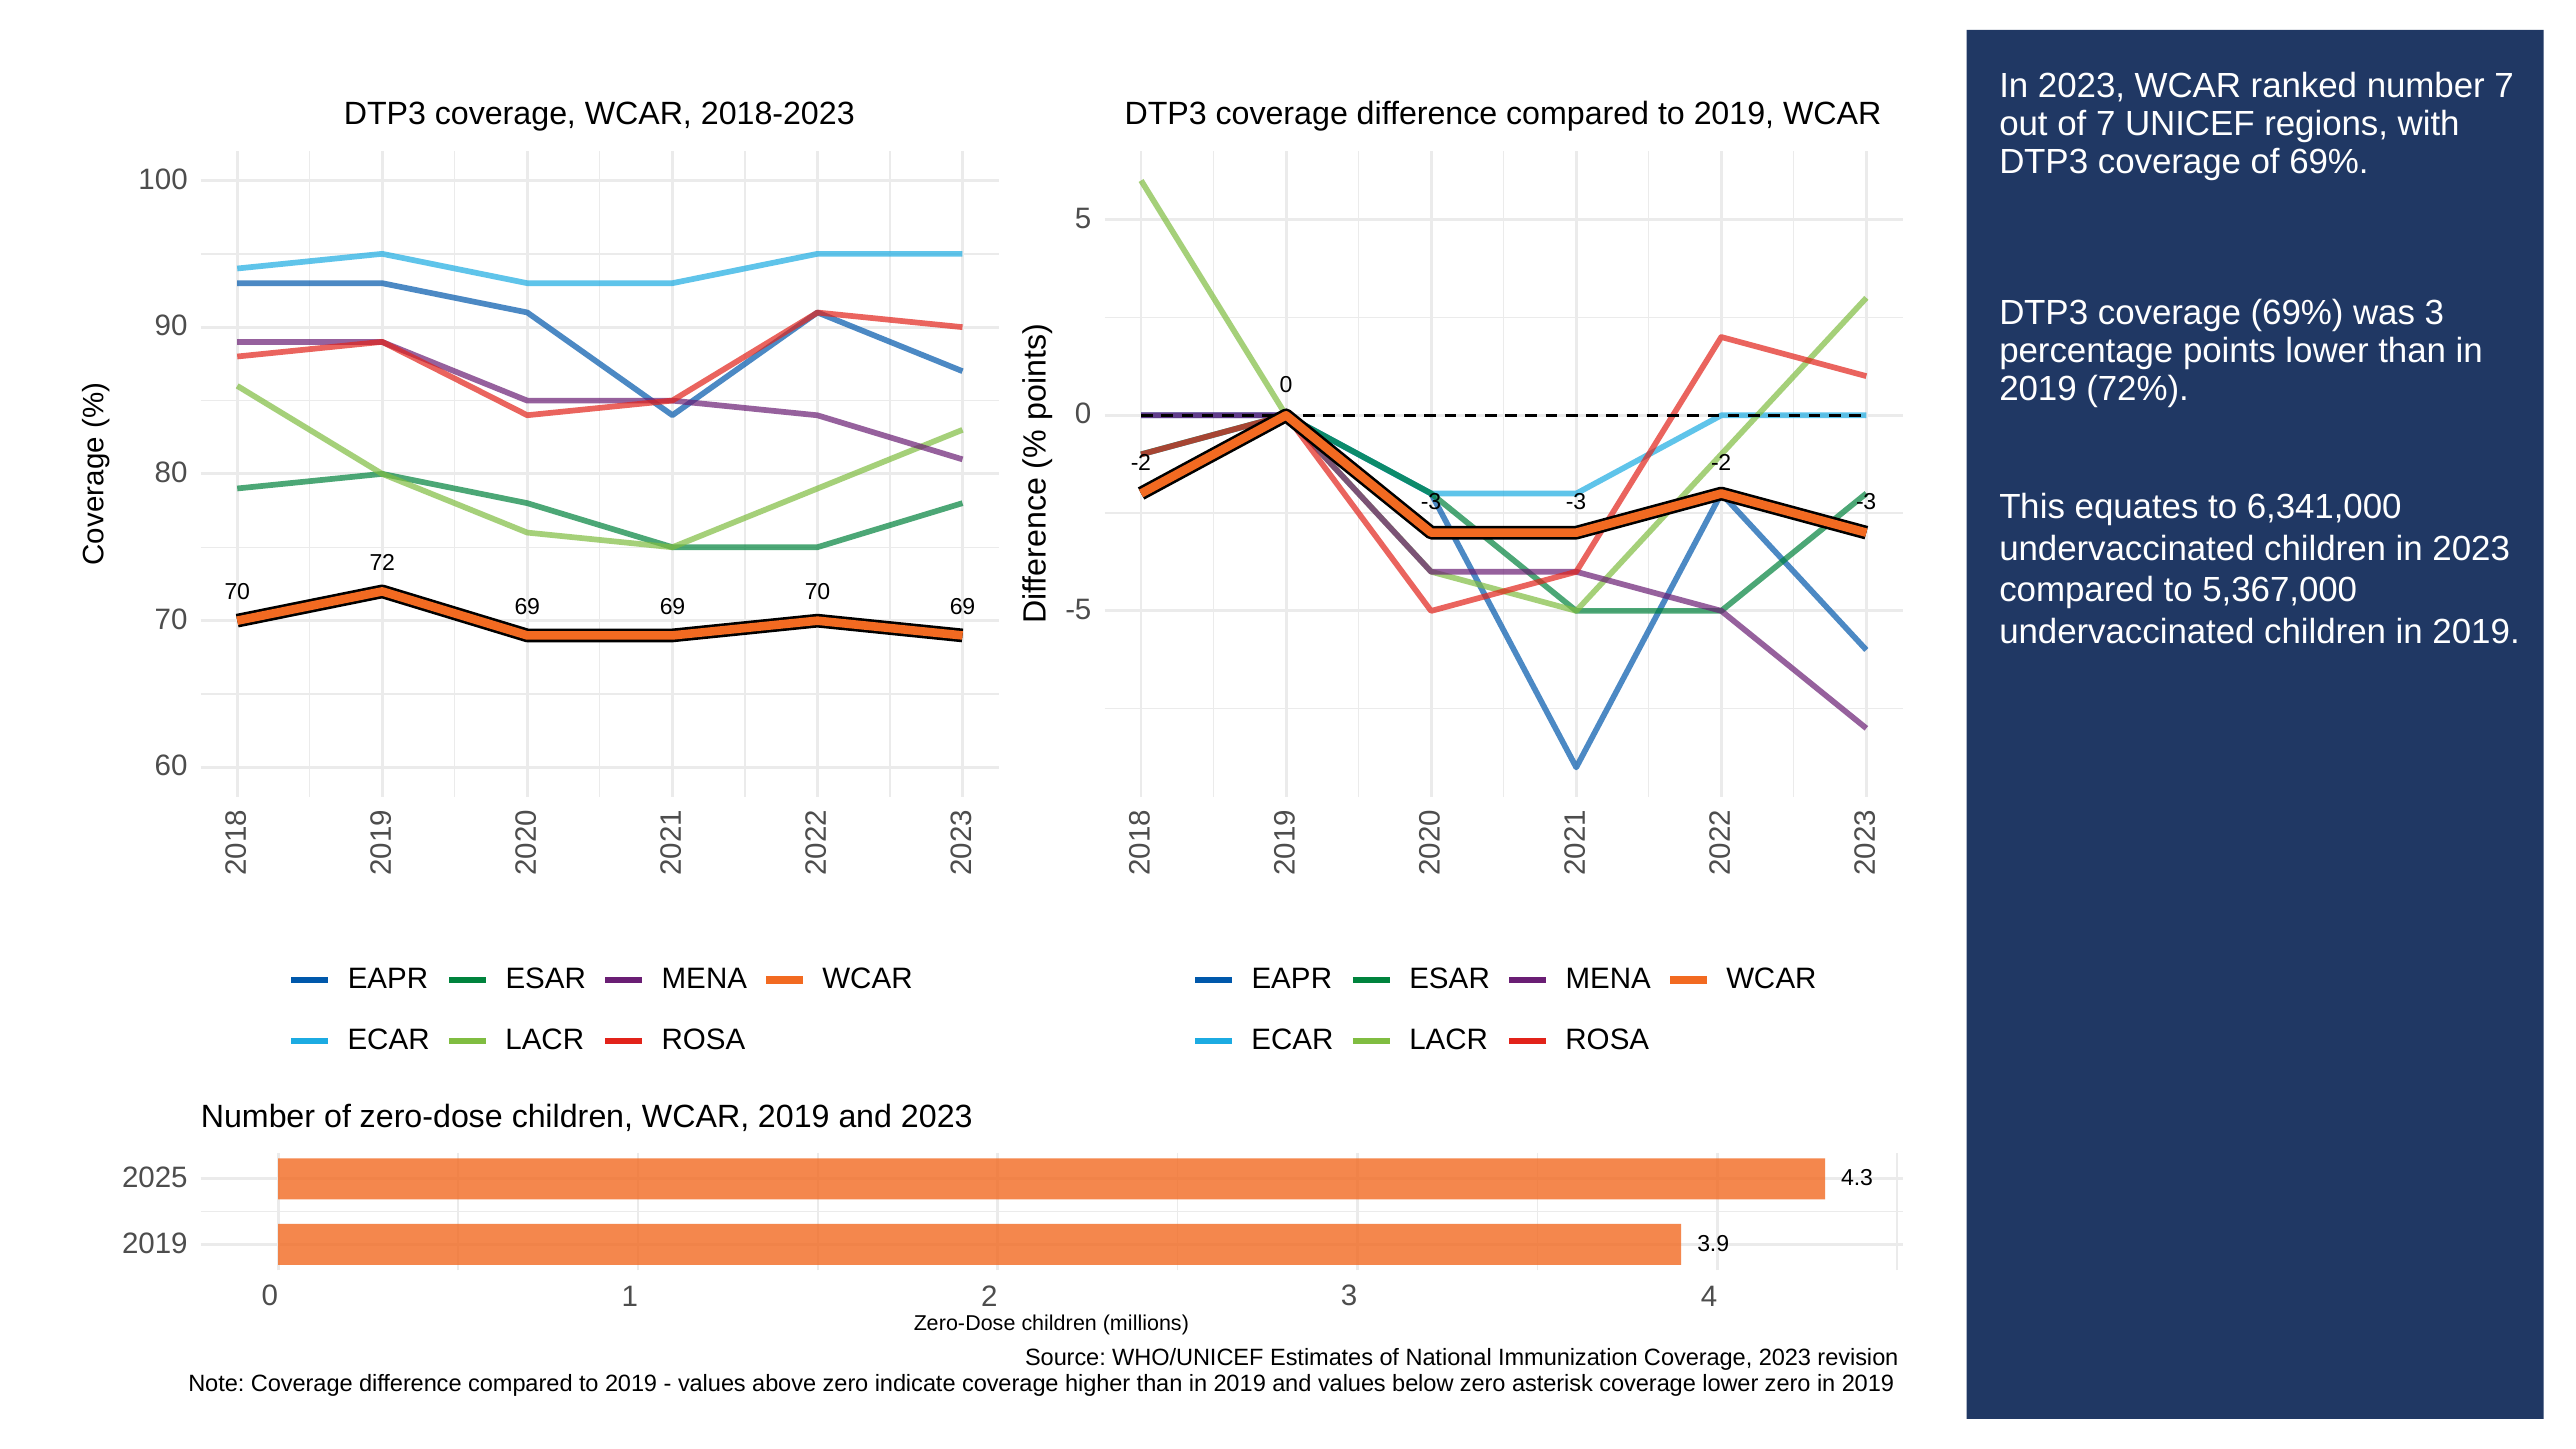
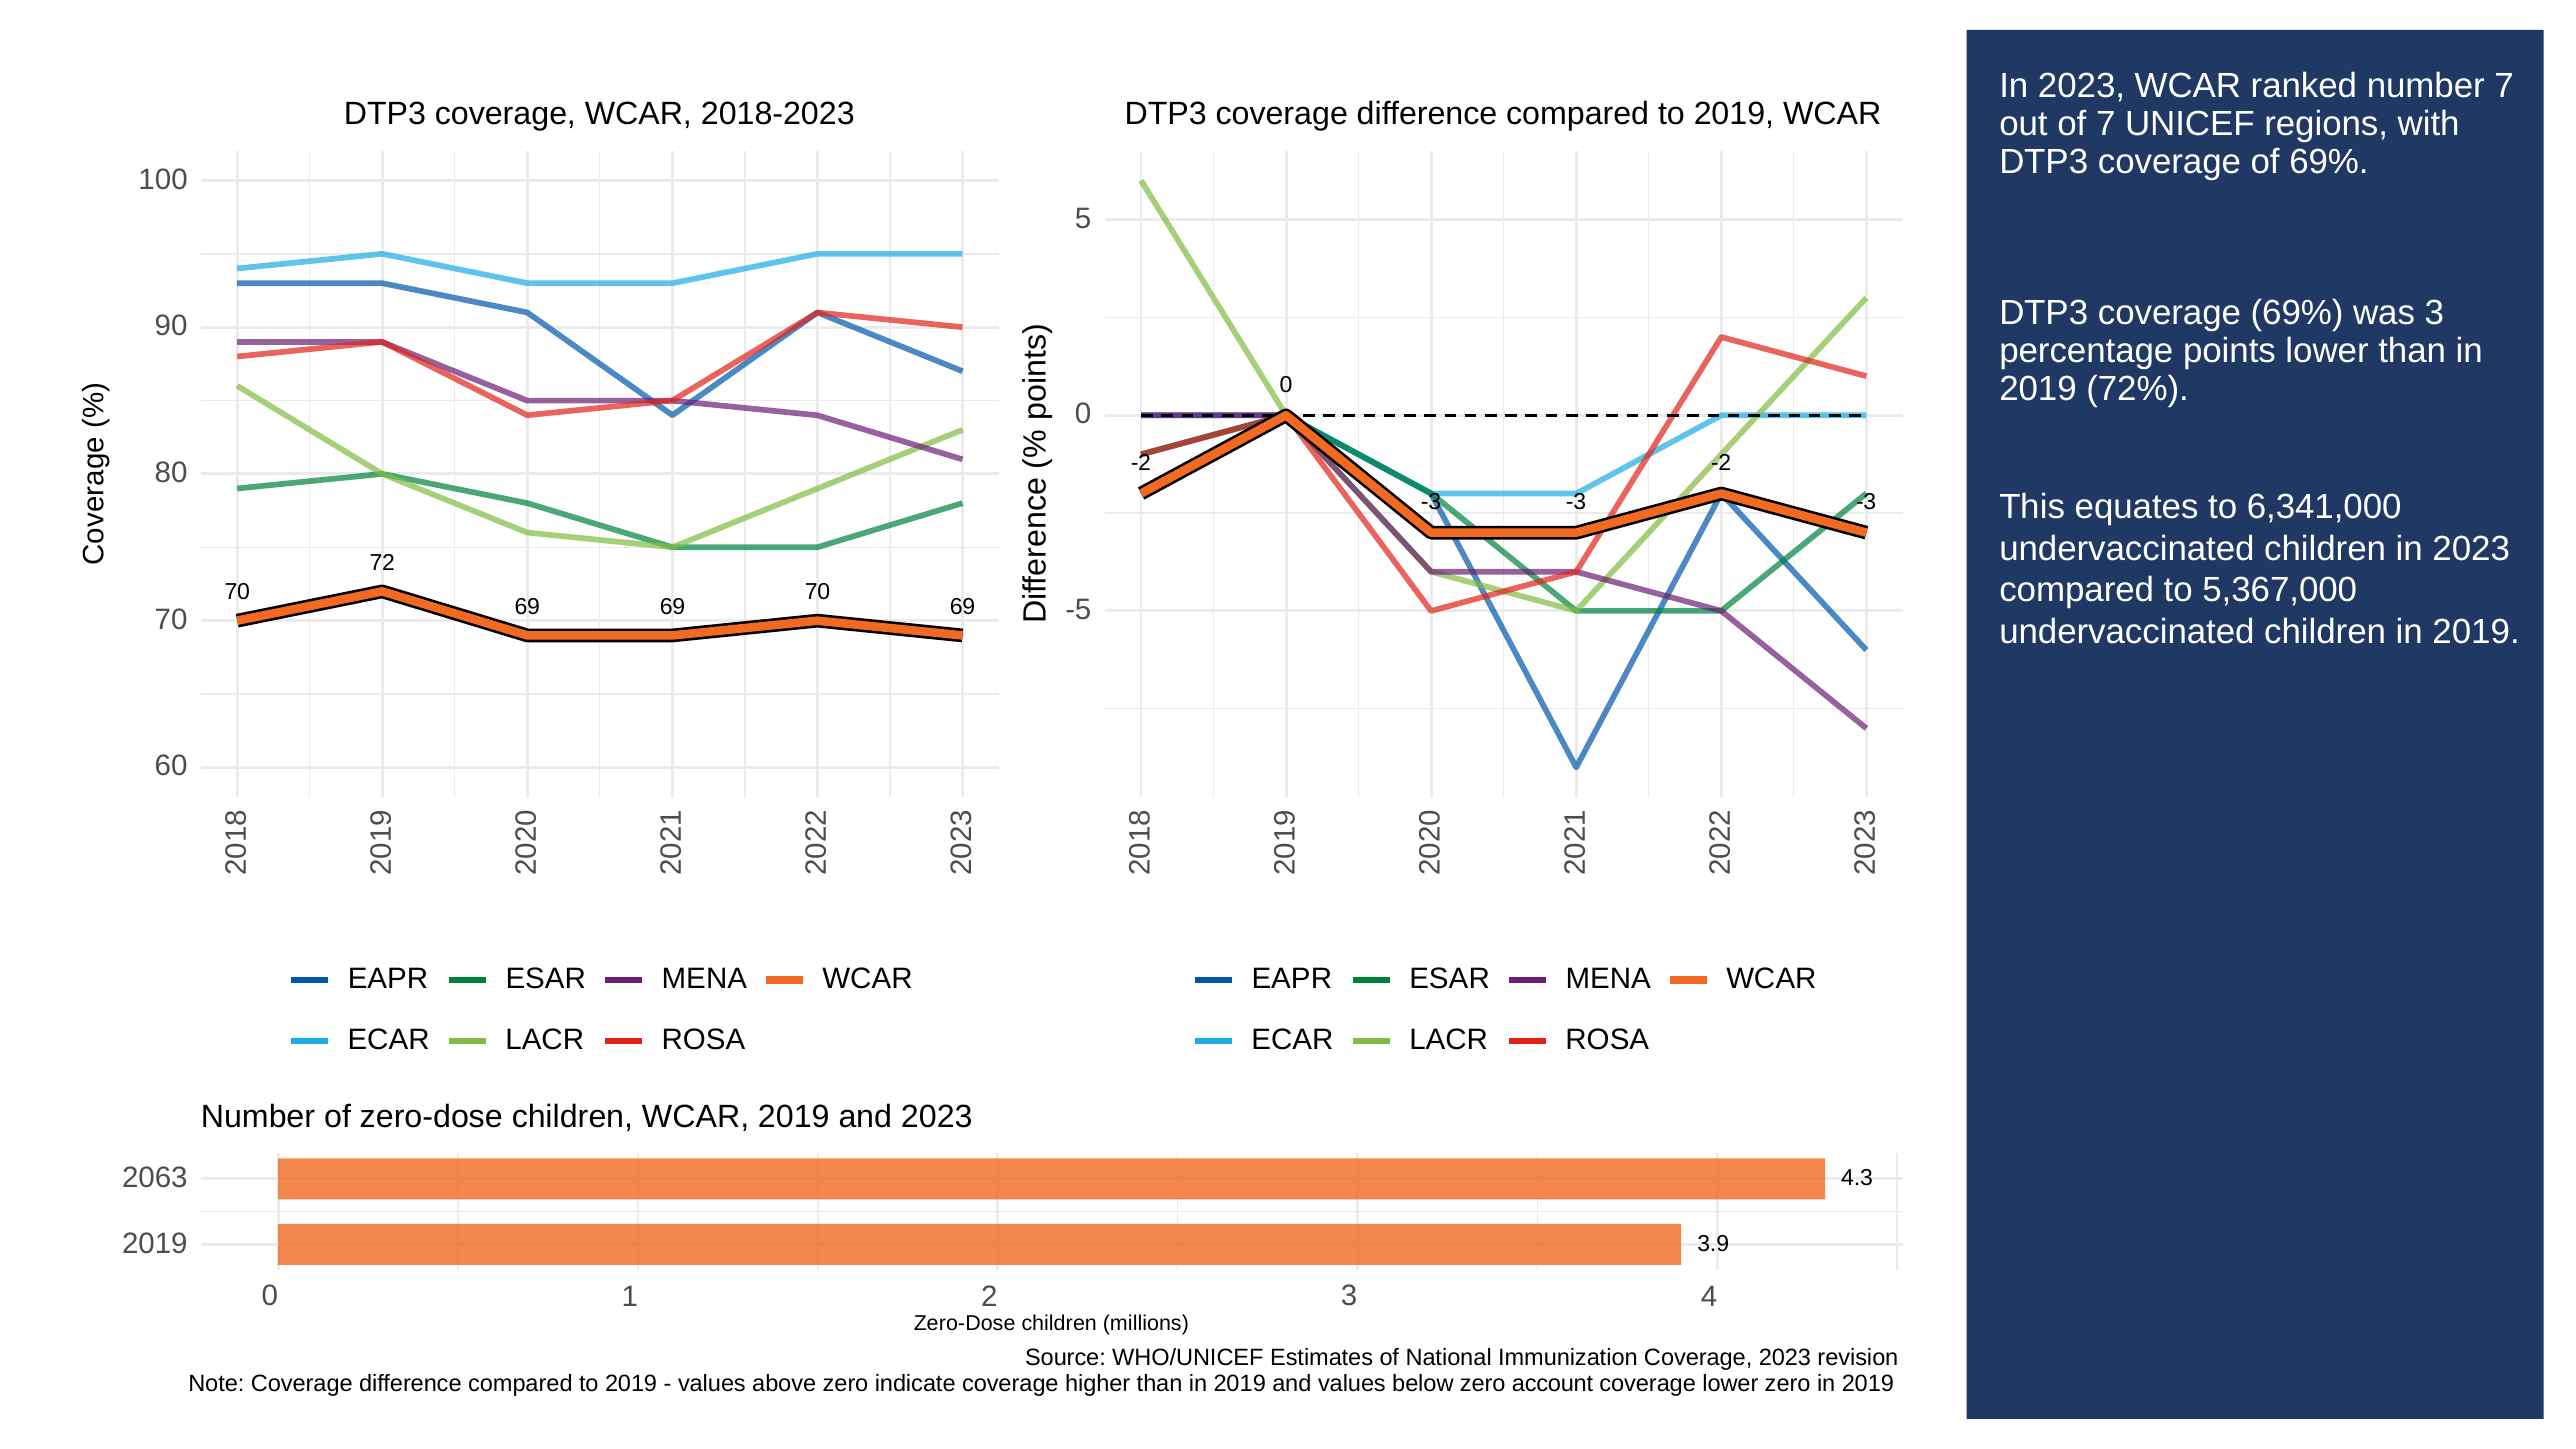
2025: 2025 -> 2063
asterisk: asterisk -> account
